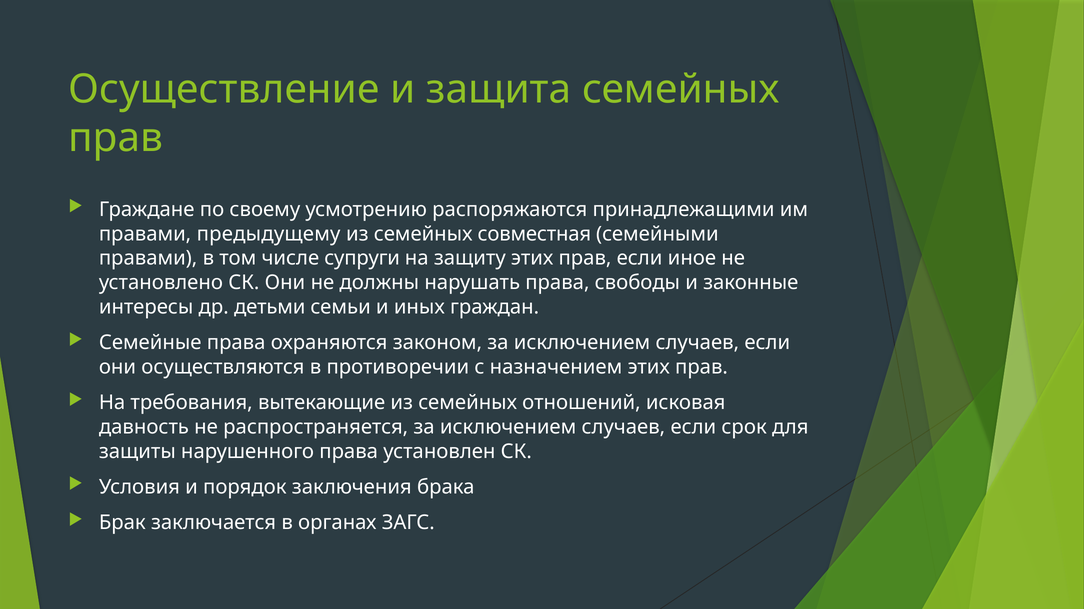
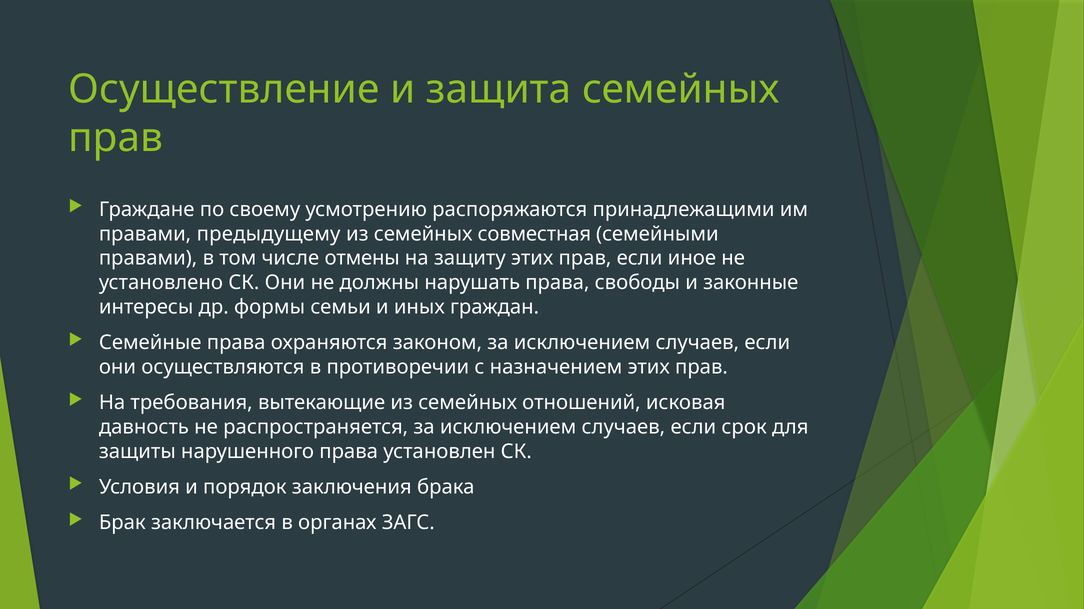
супруги: супруги -> отмены
детьми: детьми -> формы
